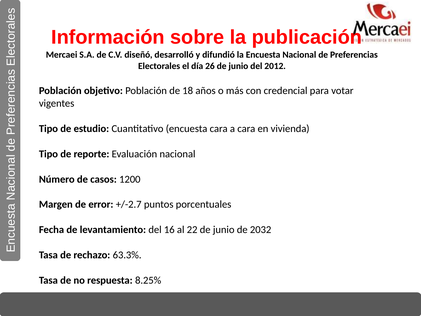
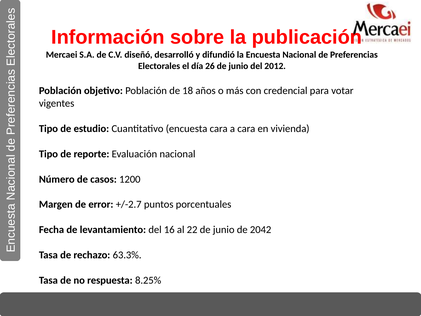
2032: 2032 -> 2042
